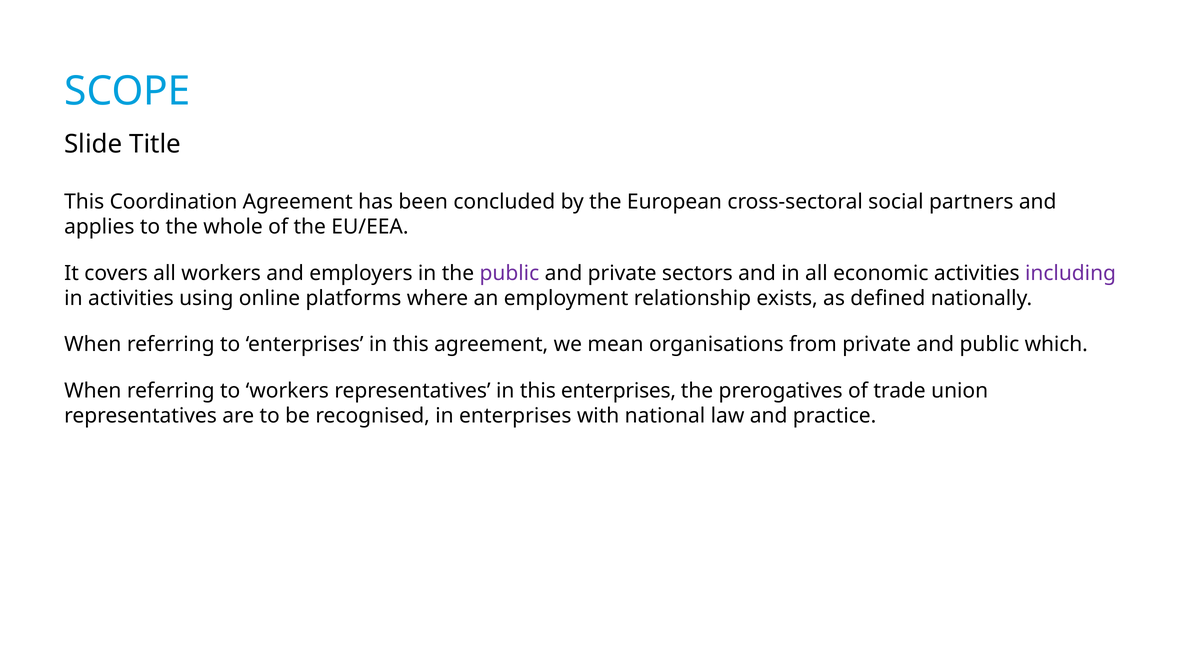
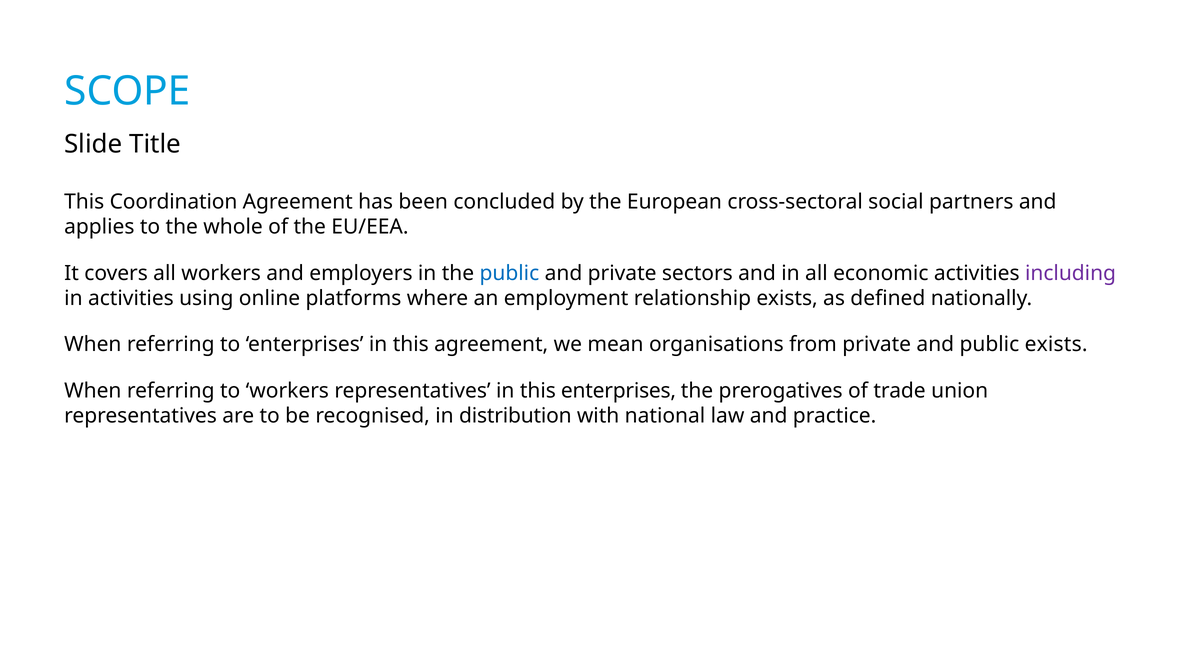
public at (509, 273) colour: purple -> blue
public which: which -> exists
in enterprises: enterprises -> distribution
